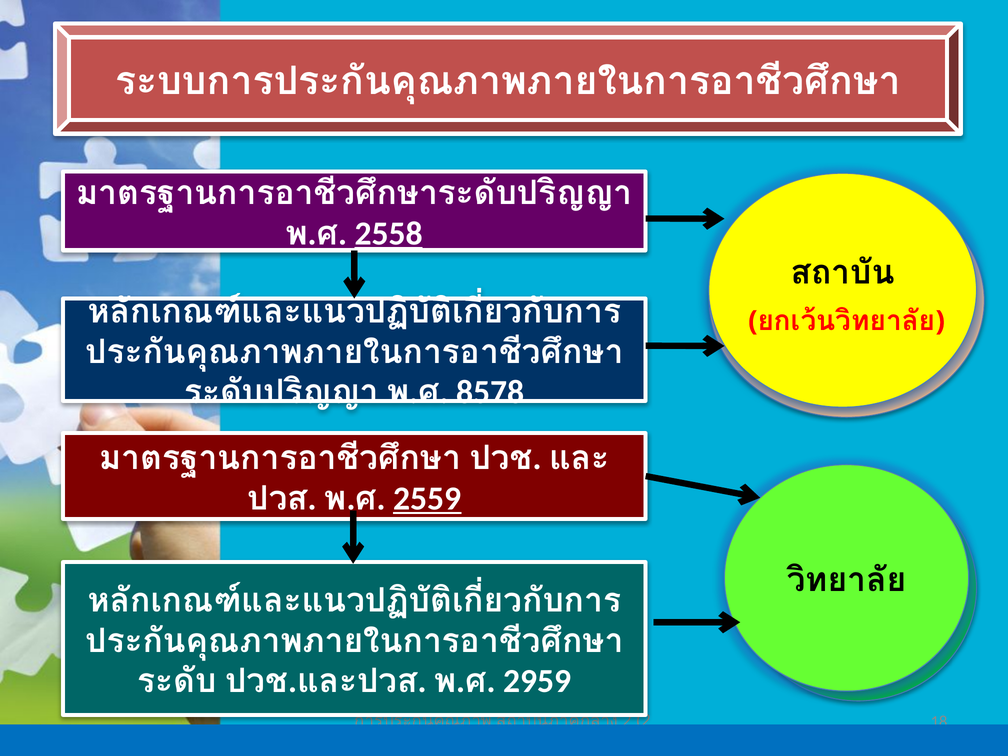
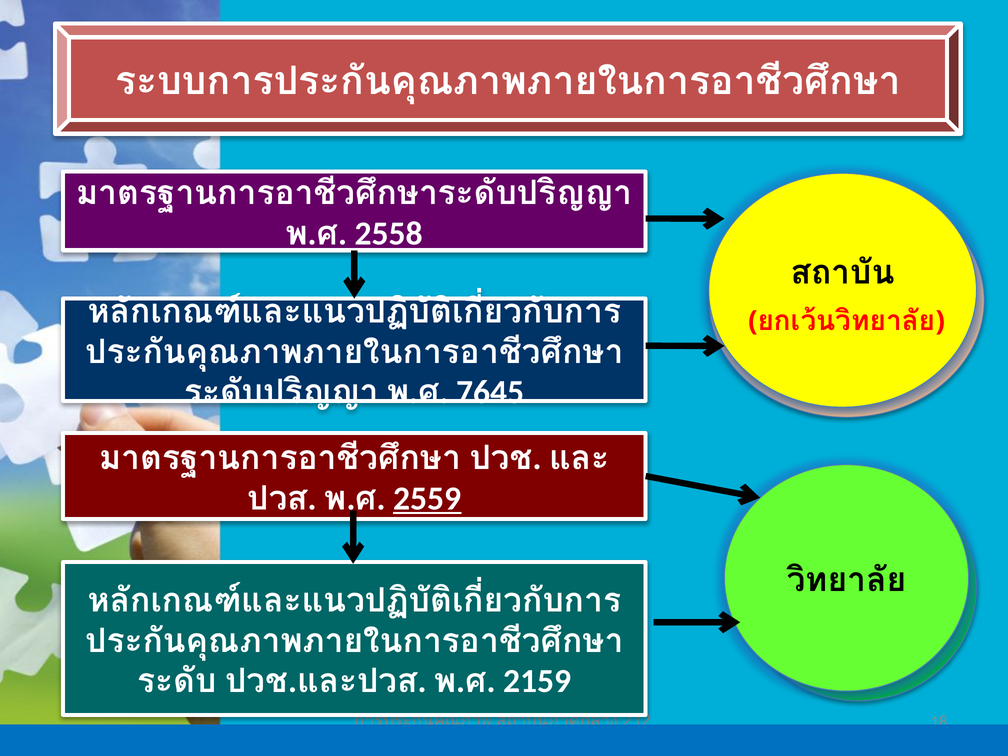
2558 underline: present -> none
8578: 8578 -> 7645
2959: 2959 -> 2159
